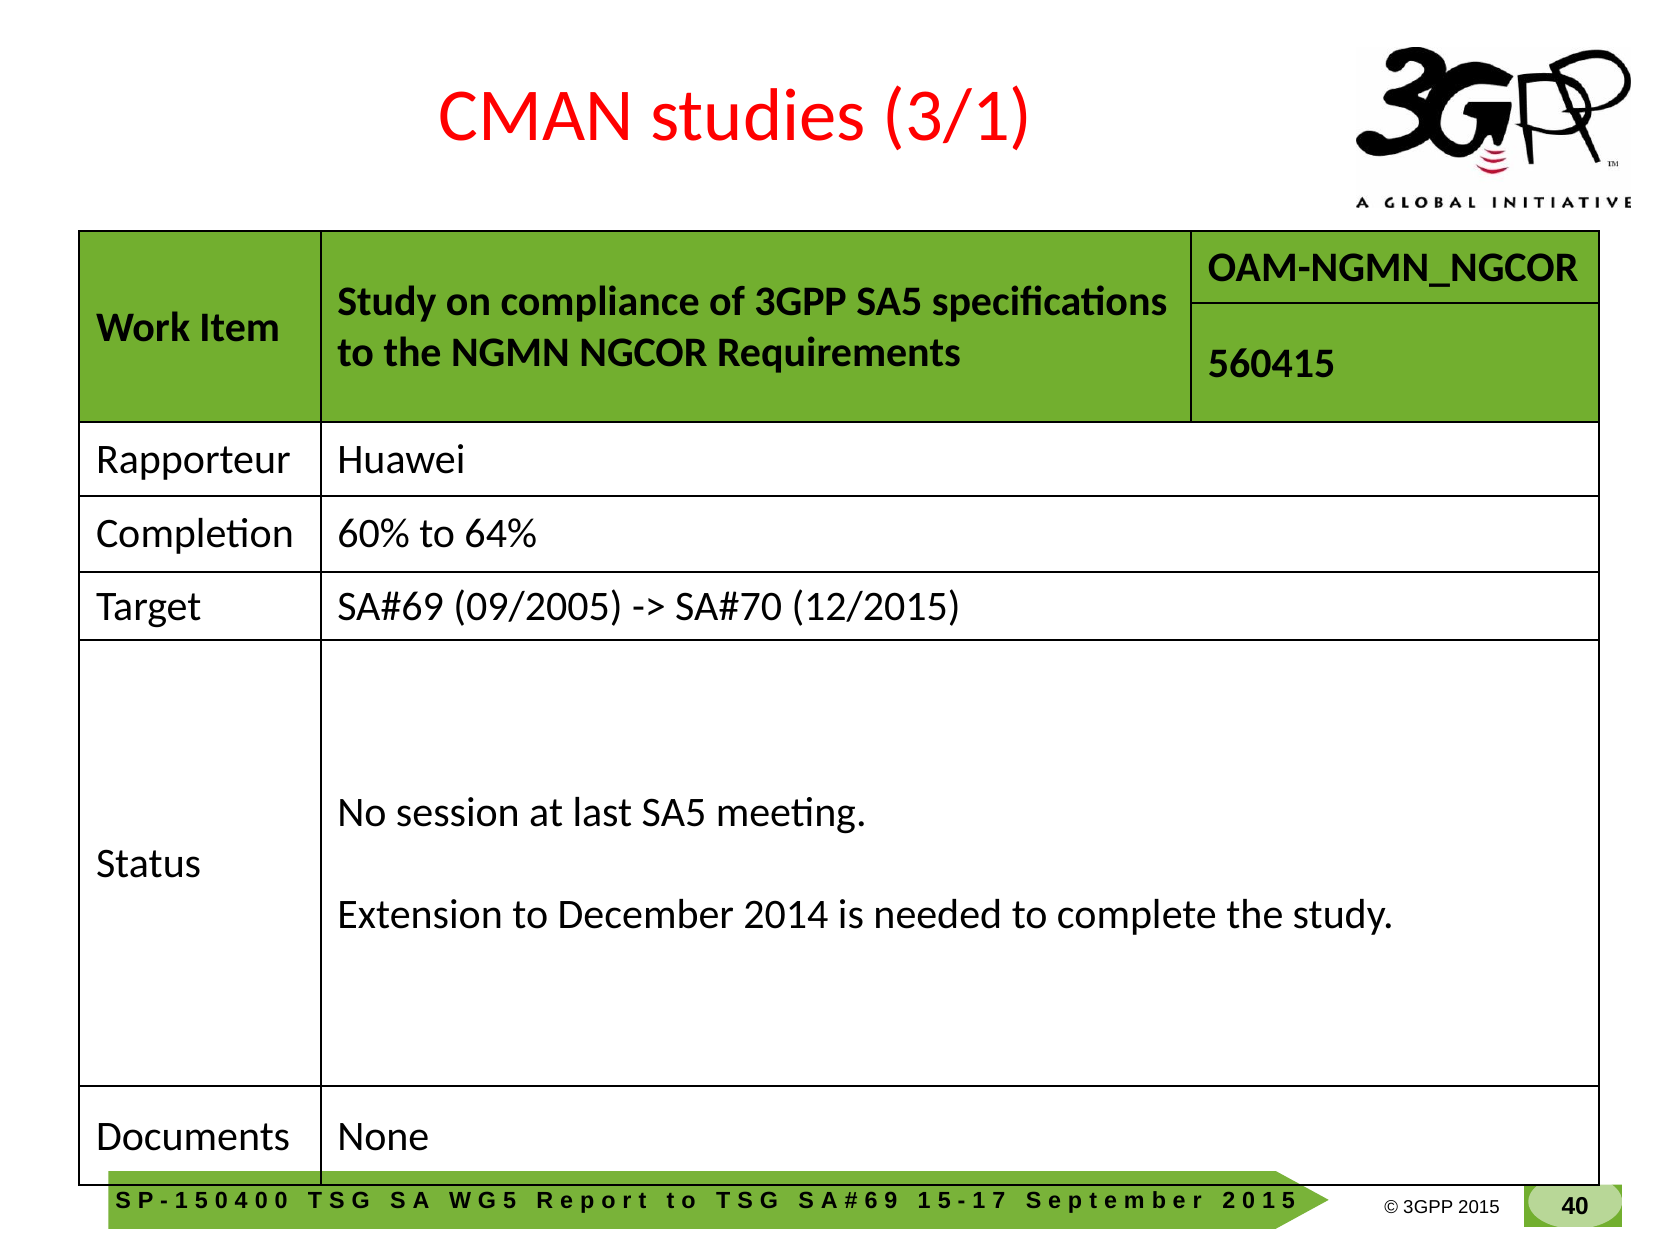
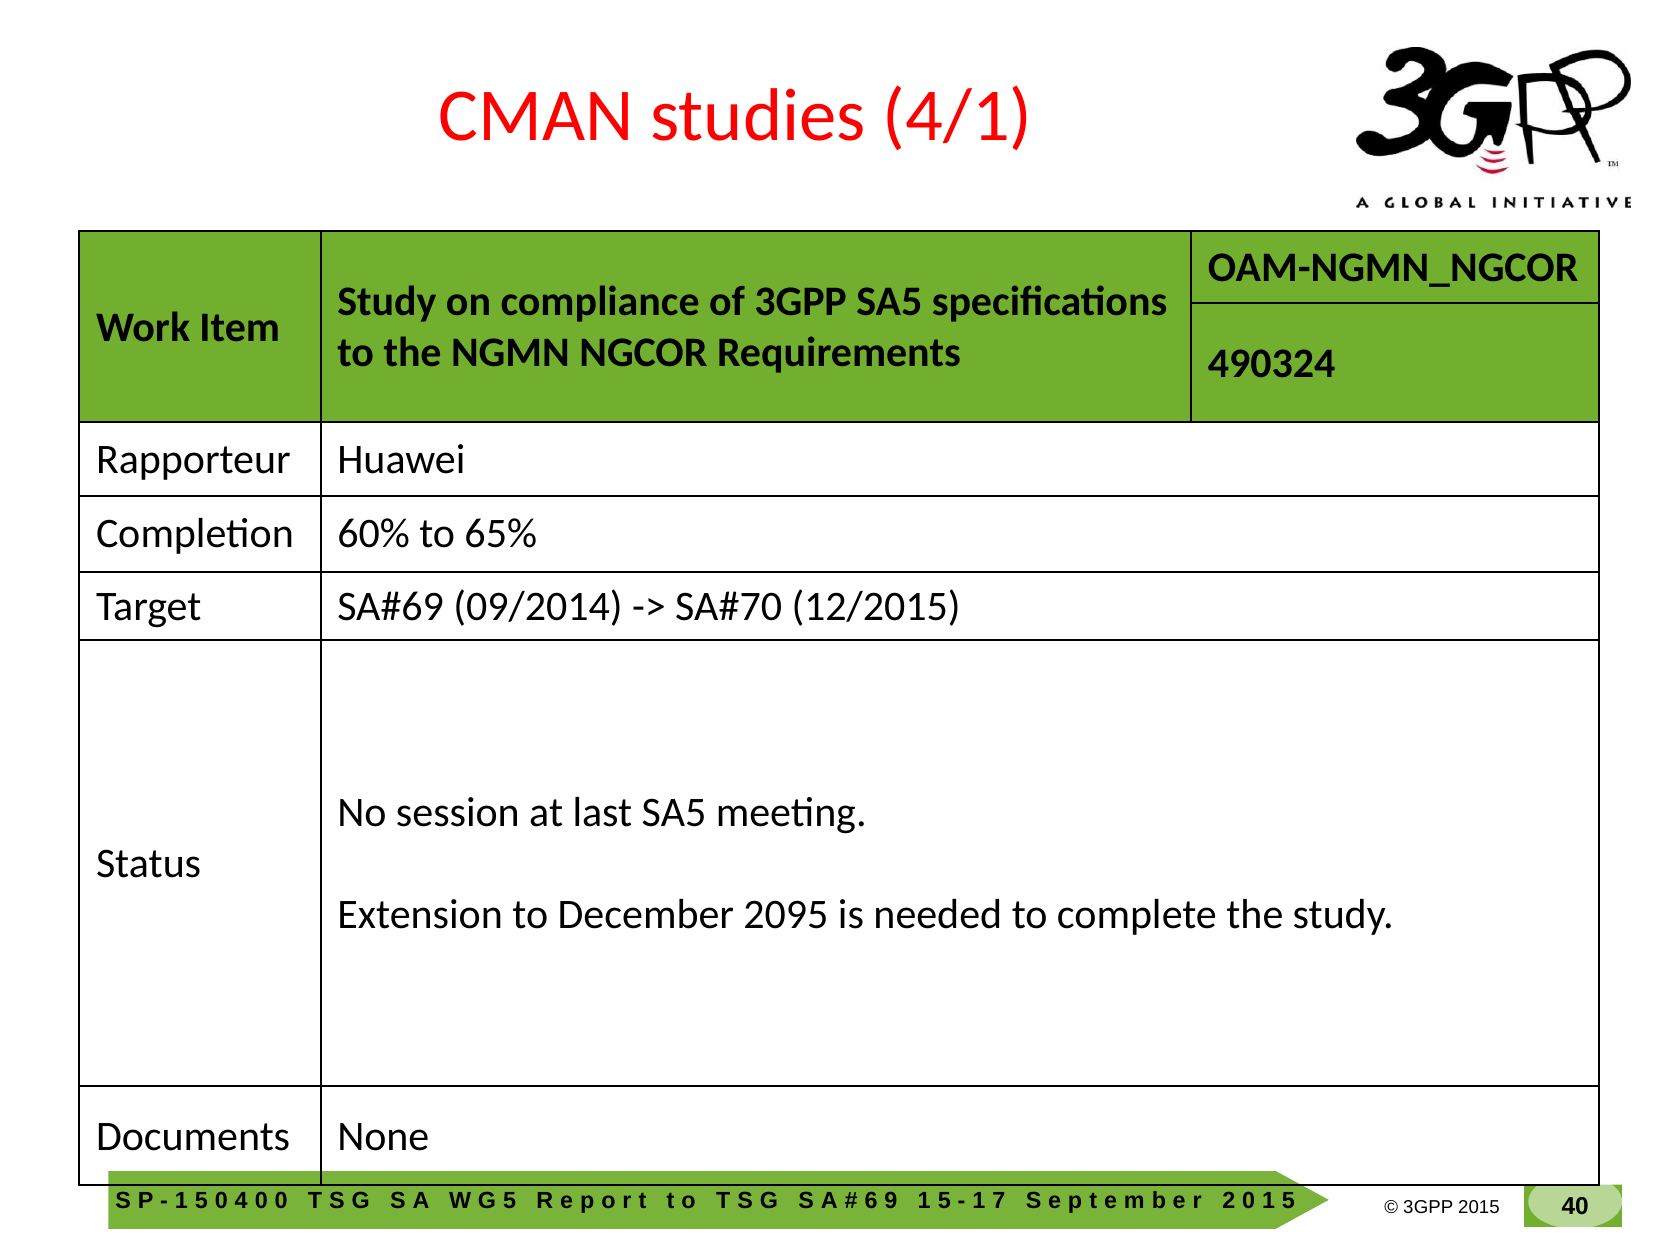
3/1: 3/1 -> 4/1
560415: 560415 -> 490324
64%: 64% -> 65%
09/2005: 09/2005 -> 09/2014
2014: 2014 -> 2095
